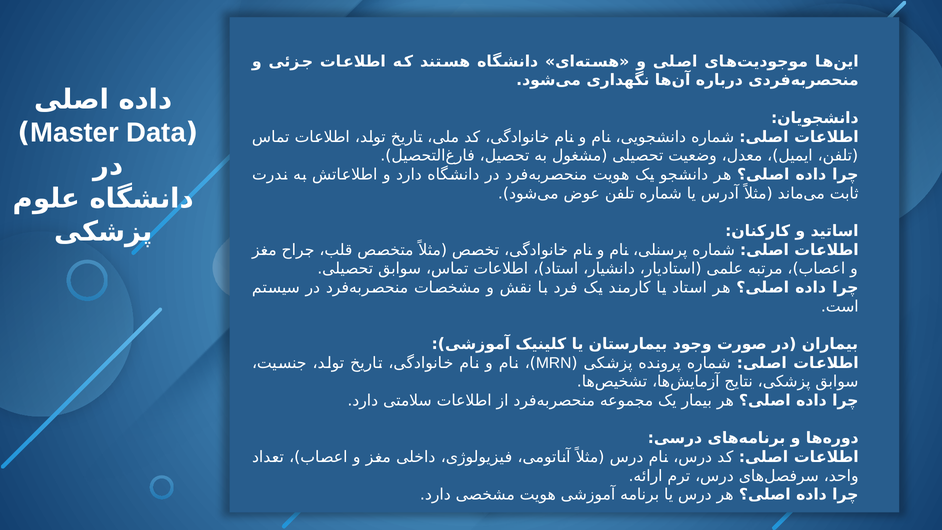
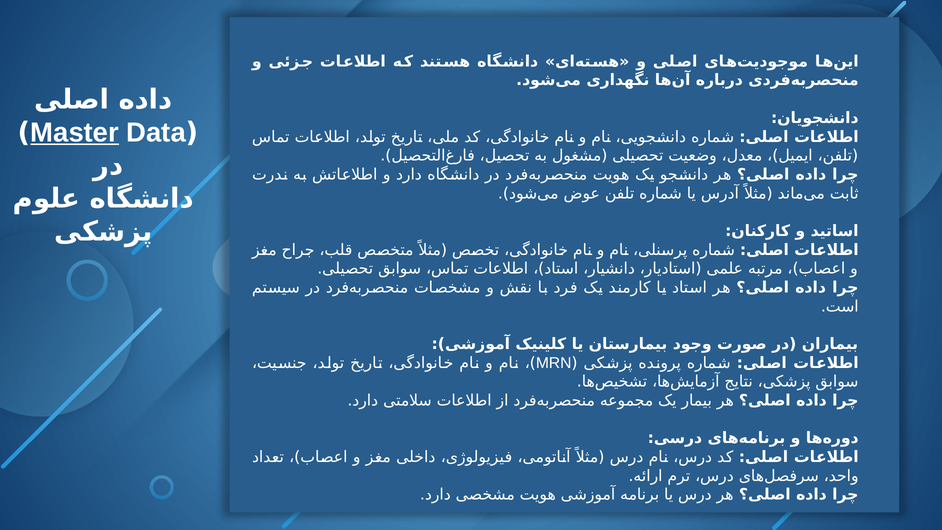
Master underline: none -> present
